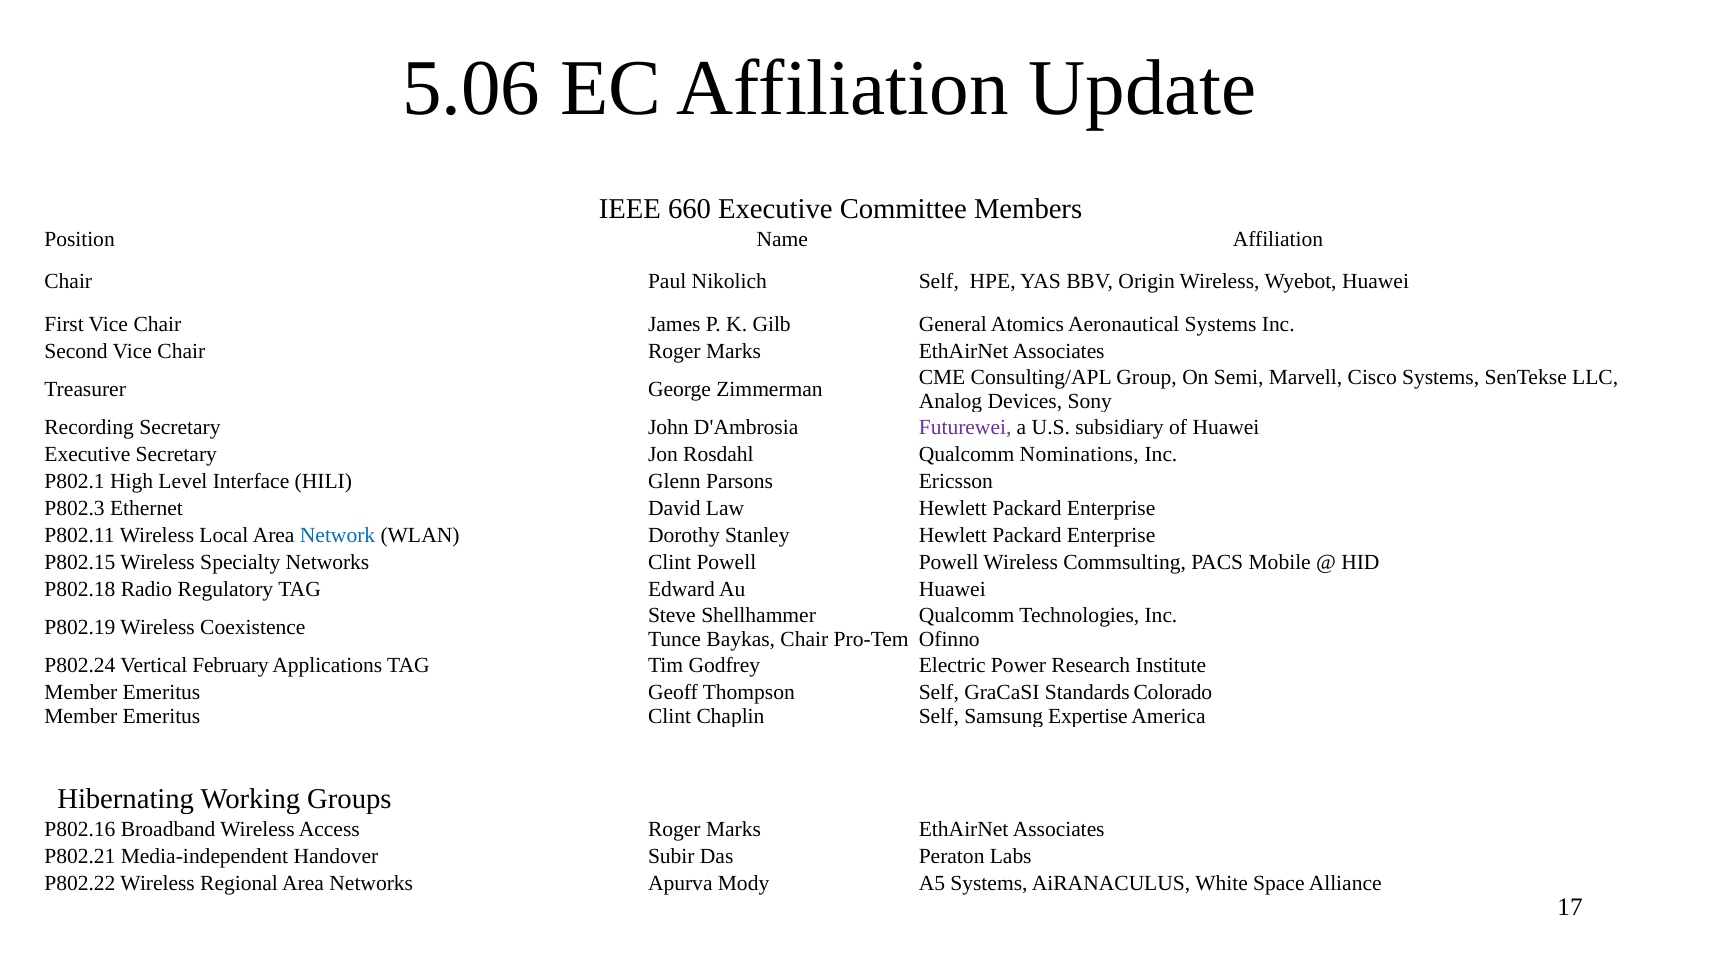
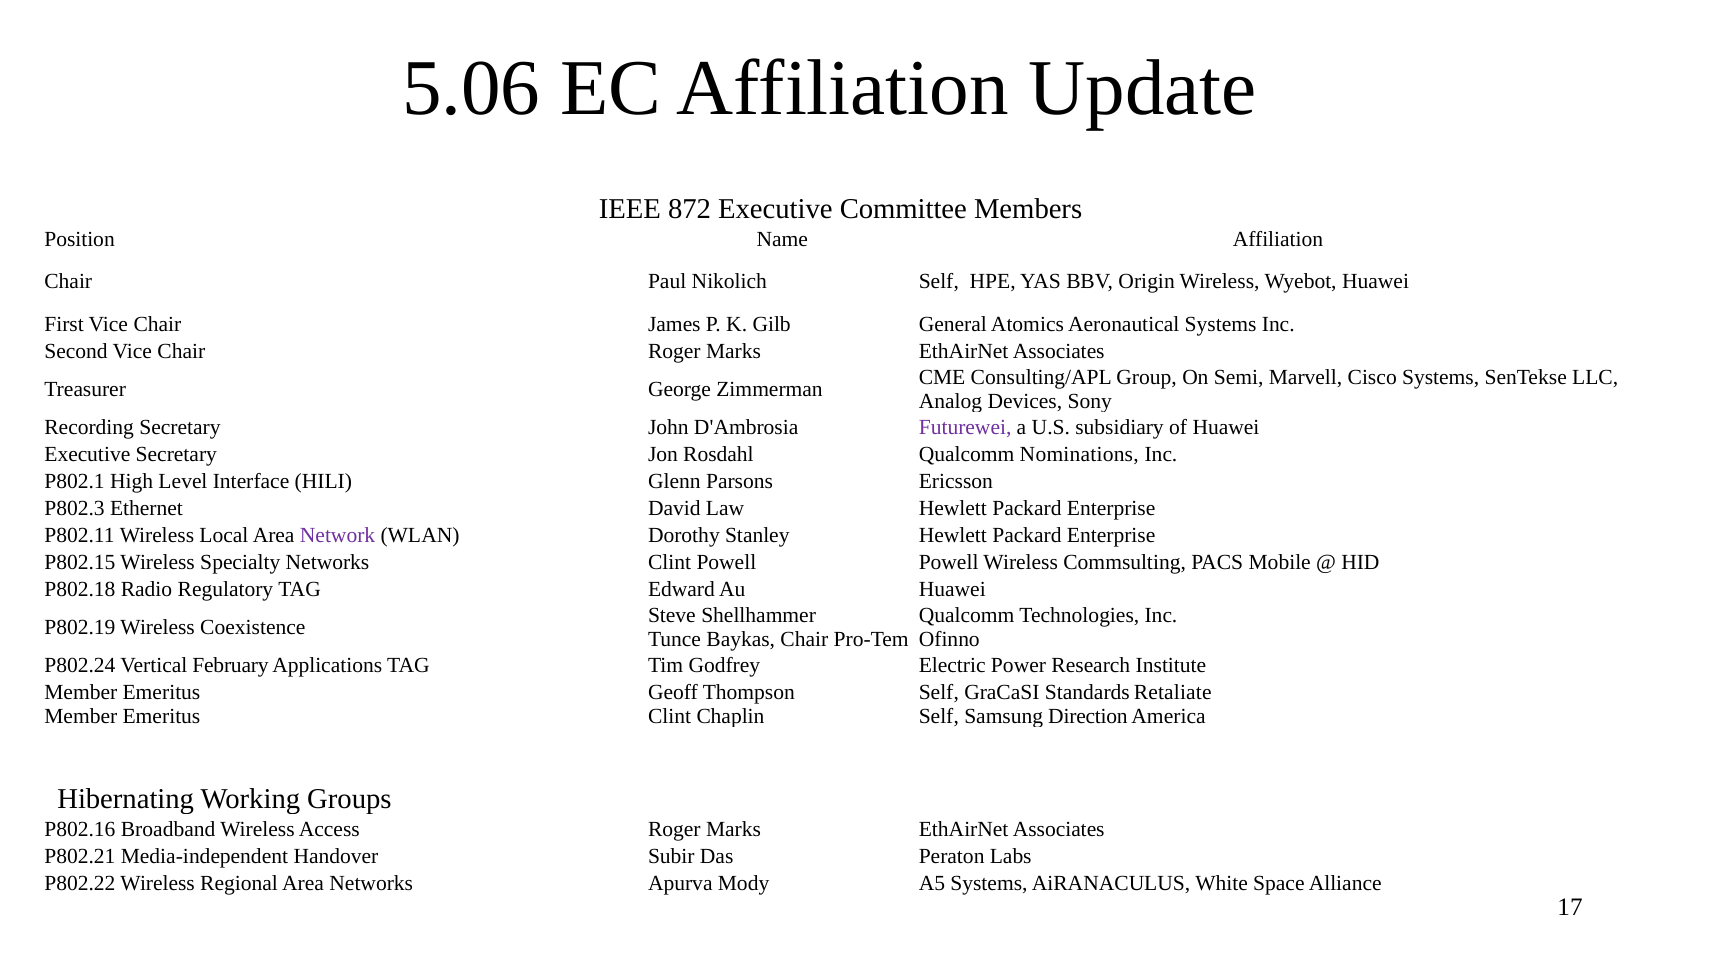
660: 660 -> 872
Network colour: blue -> purple
Colorado: Colorado -> Retaliate
Expertise: Expertise -> Direction
